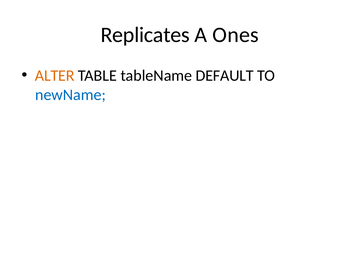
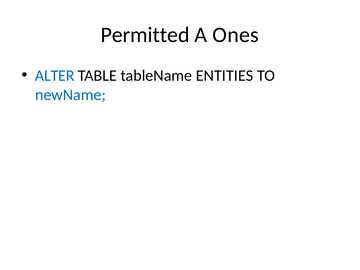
Replicates: Replicates -> Permitted
ALTER colour: orange -> blue
DEFAULT: DEFAULT -> ENTITIES
